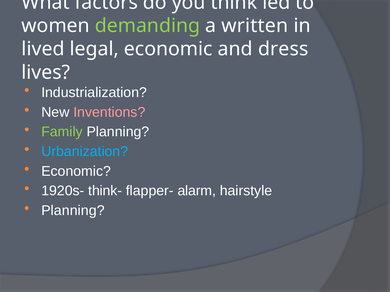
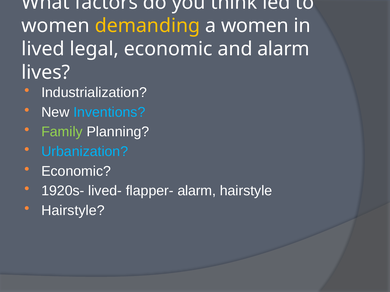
demanding colour: light green -> yellow
a written: written -> women
and dress: dress -> alarm
Inventions colour: pink -> light blue
think-: think- -> lived-
Planning at (73, 211): Planning -> Hairstyle
